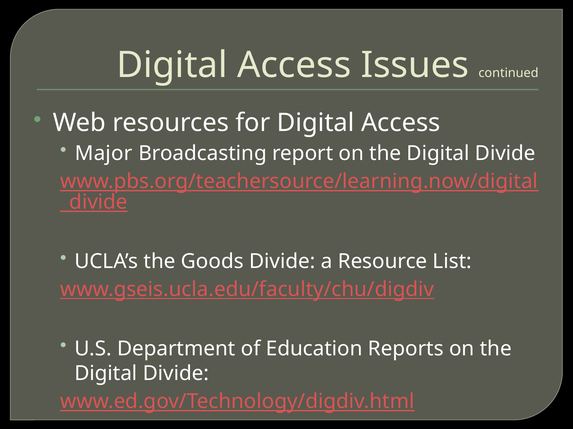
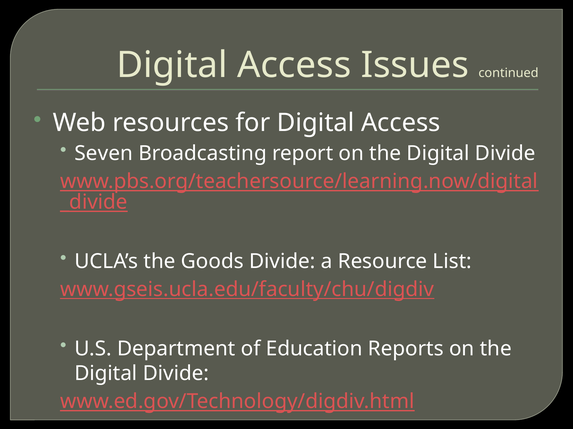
Major: Major -> Seven
